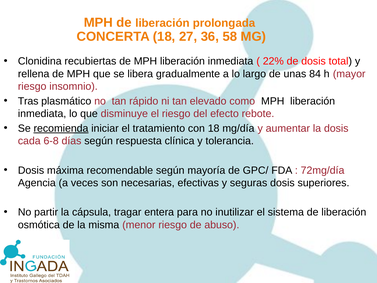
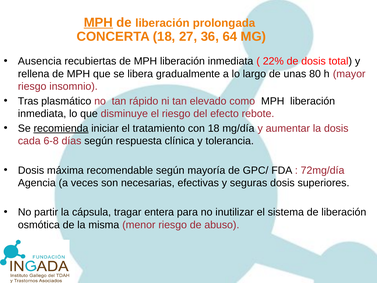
MPH at (98, 22) underline: none -> present
58: 58 -> 64
Clonidina: Clonidina -> Ausencia
84: 84 -> 80
